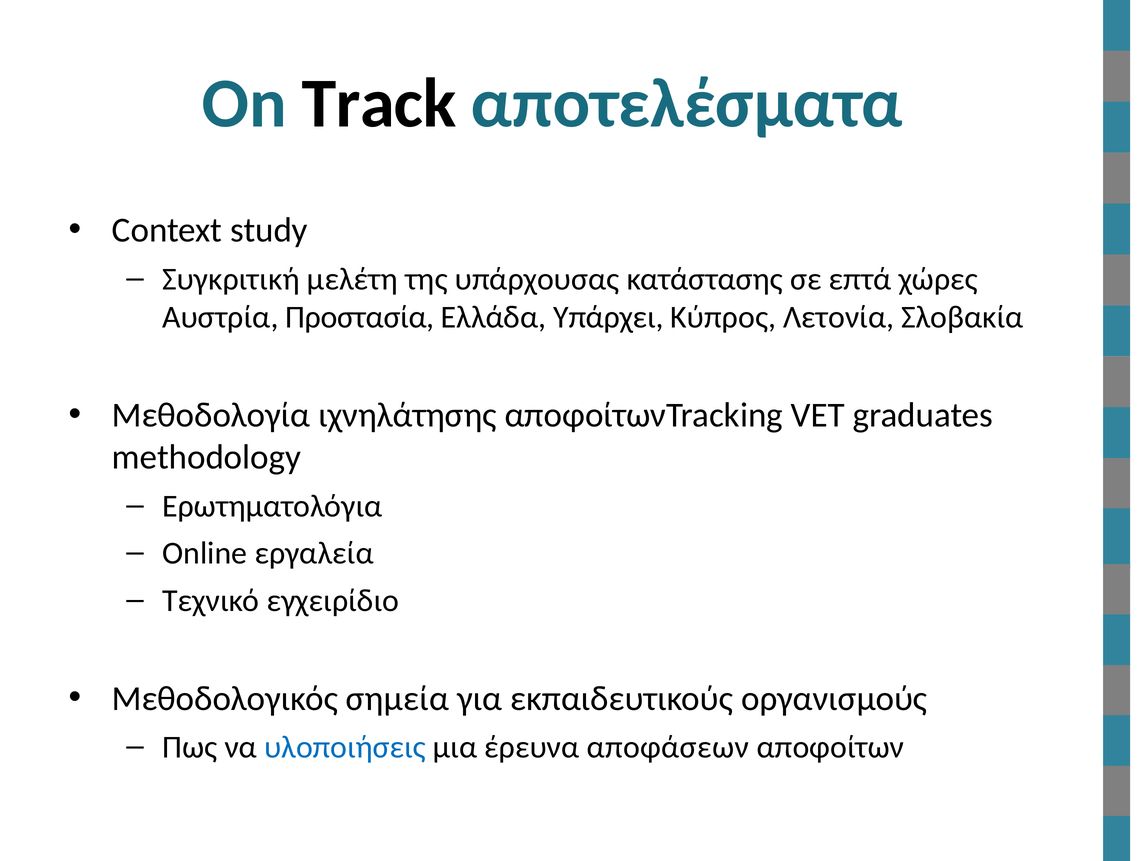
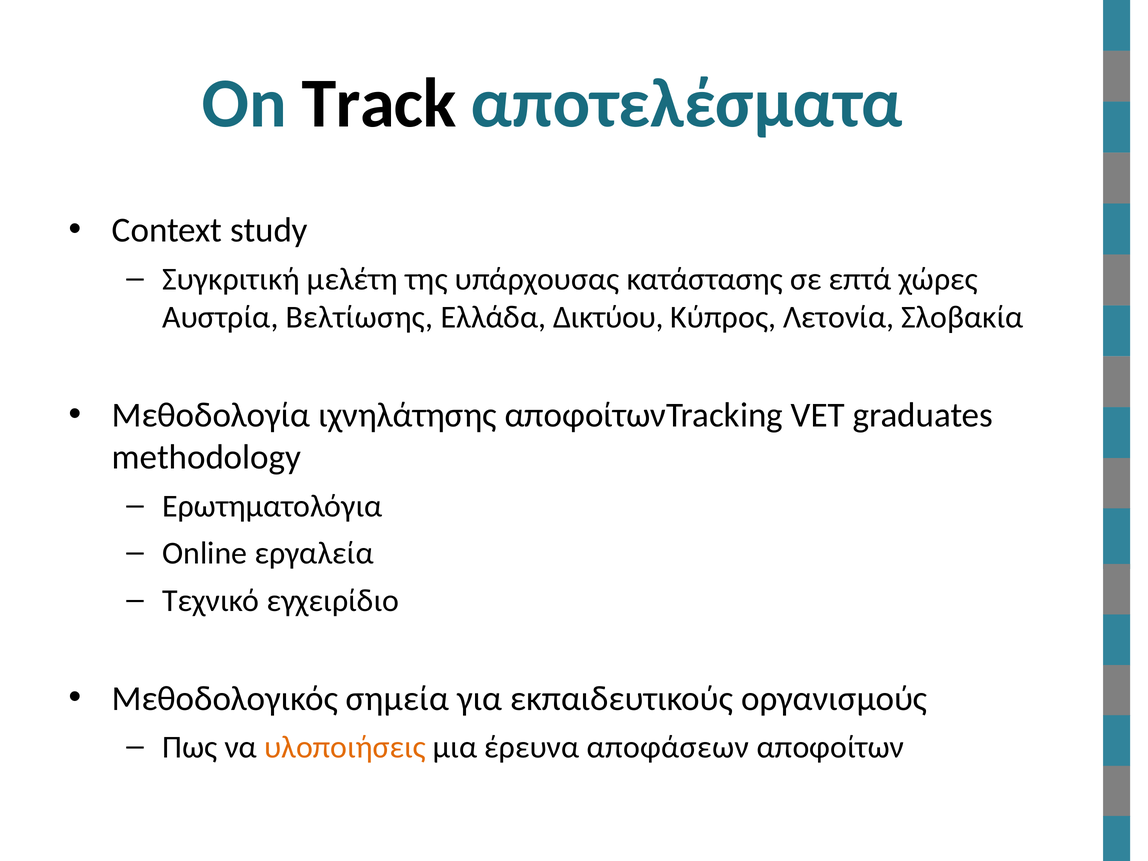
Προστασία: Προστασία -> Βελτίωσης
Υπάρχει: Υπάρχει -> Δικτύου
υλοποιήσεις colour: blue -> orange
